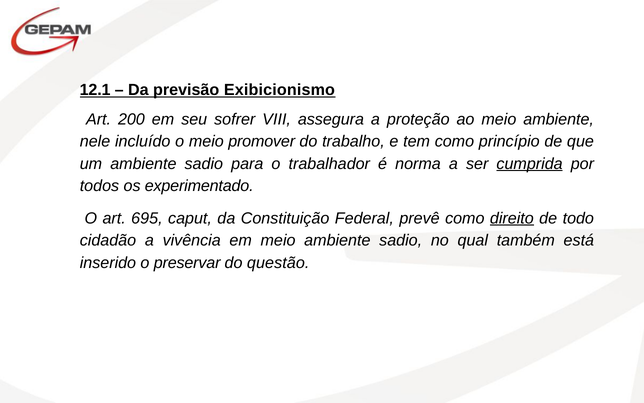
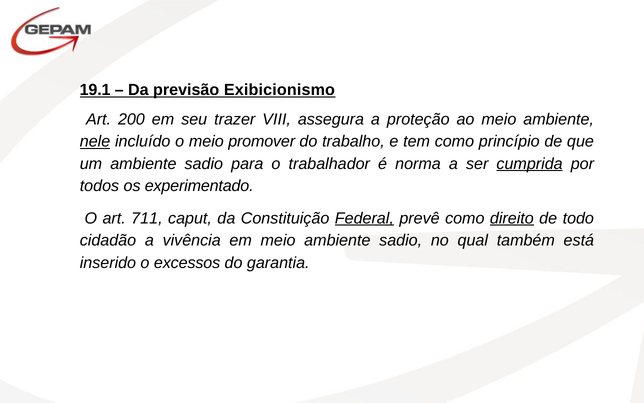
12.1: 12.1 -> 19.1
sofrer: sofrer -> trazer
nele underline: none -> present
695: 695 -> 711
Federal underline: none -> present
preservar: preservar -> excessos
questão: questão -> garantia
